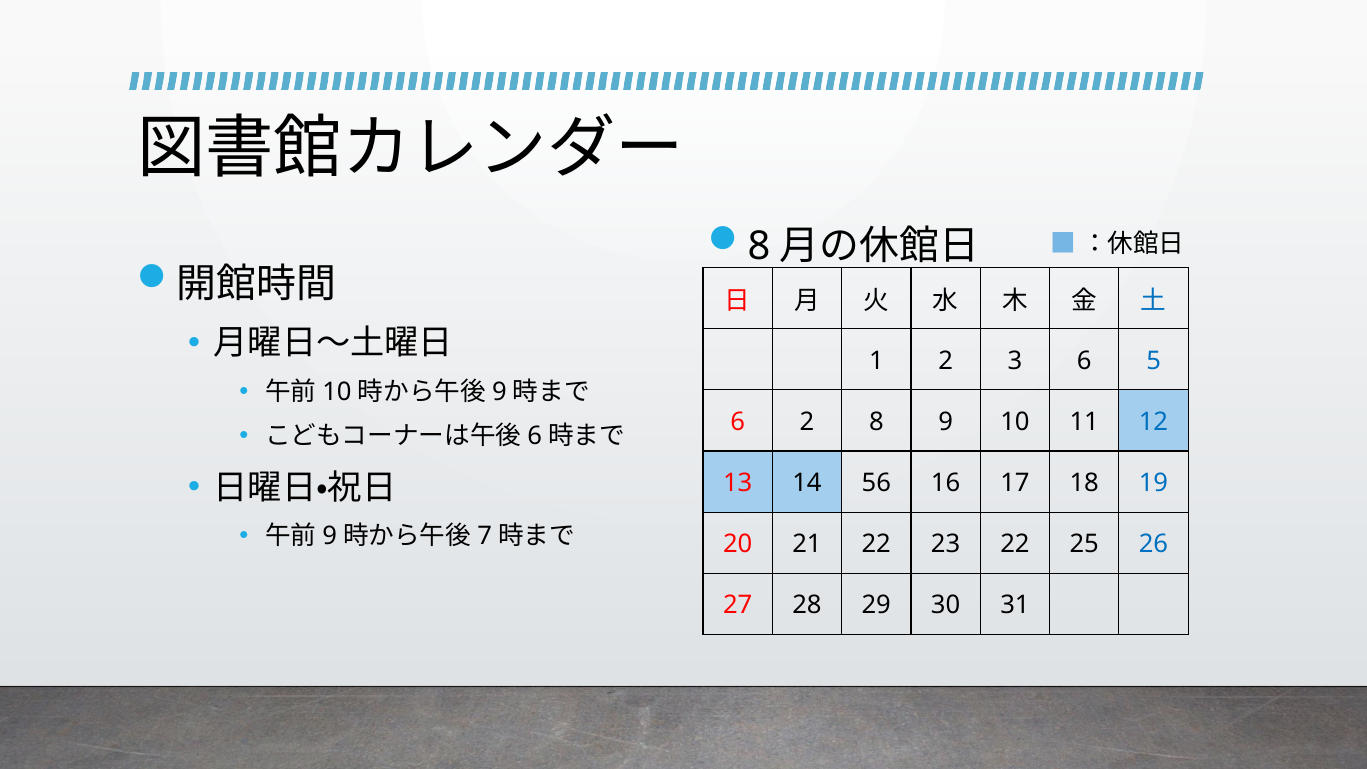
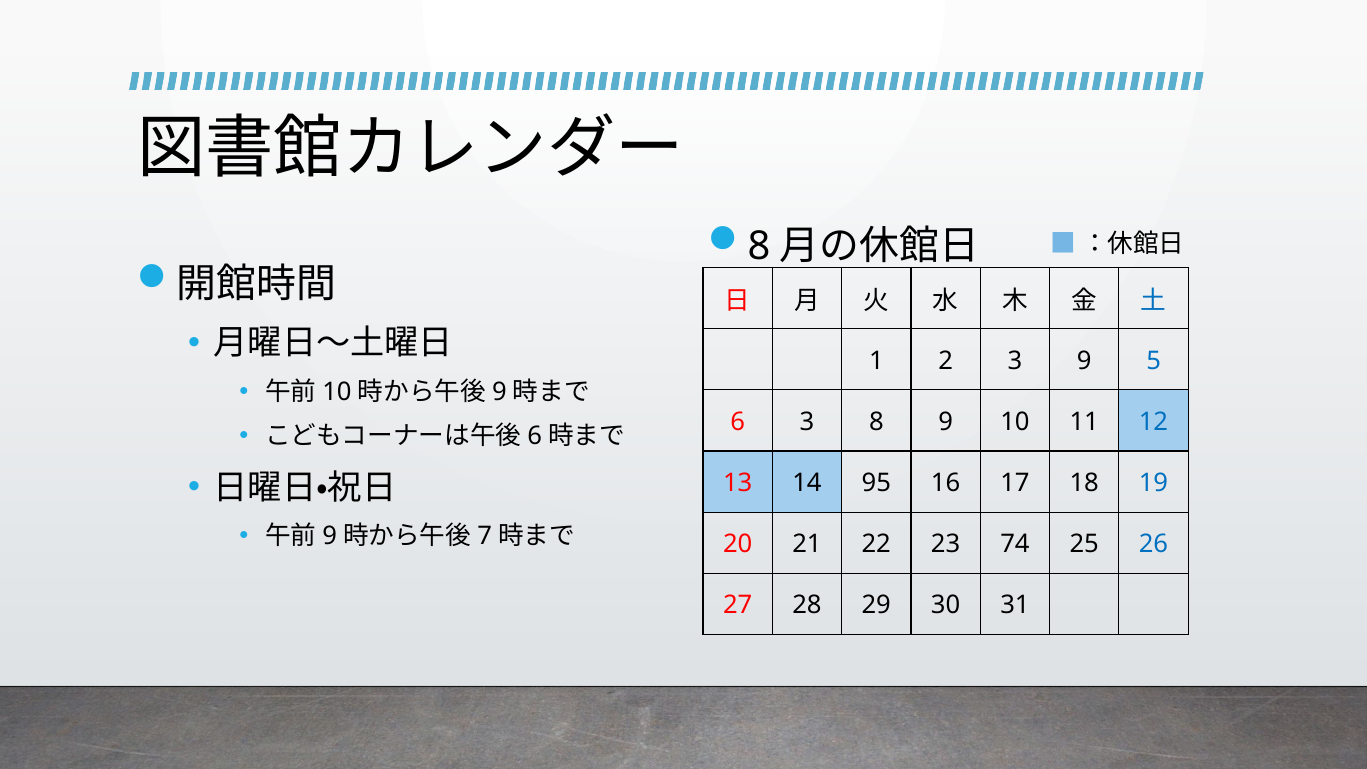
3 6: 6 -> 9
6 2: 2 -> 3
56: 56 -> 95
23 22: 22 -> 74
